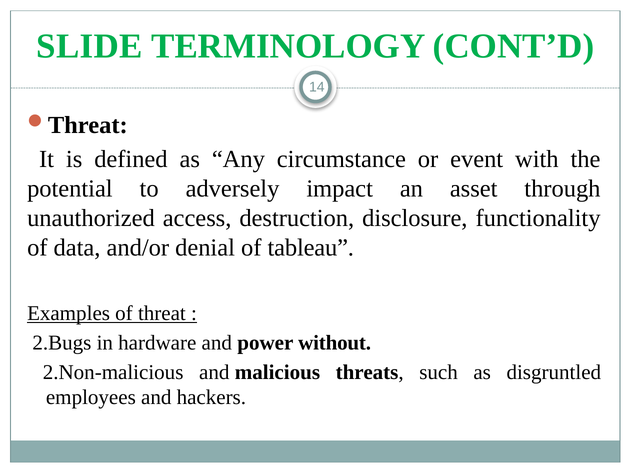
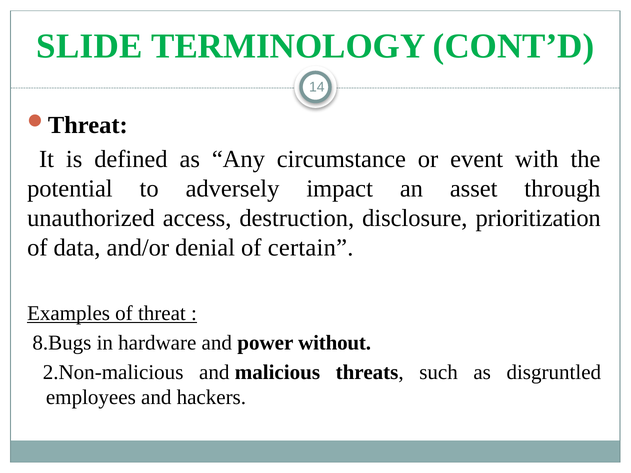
functionality: functionality -> prioritization
tableau: tableau -> certain
2.Bugs: 2.Bugs -> 8.Bugs
